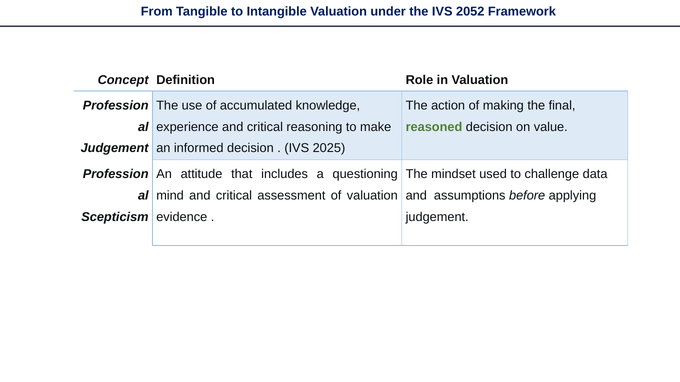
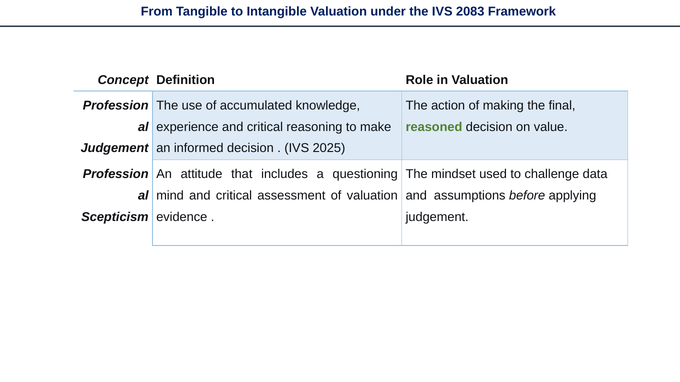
2052: 2052 -> 2083
